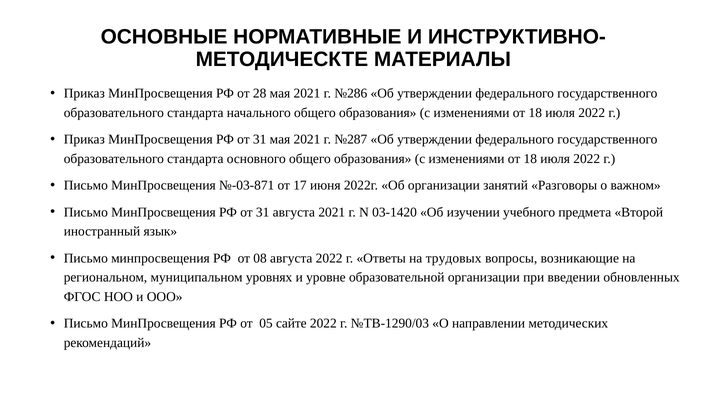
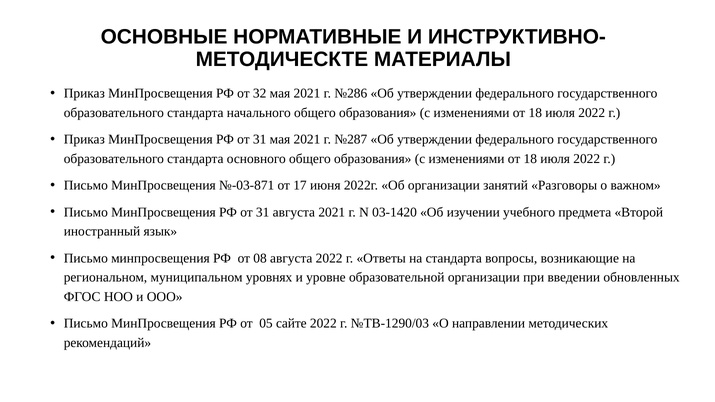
28: 28 -> 32
на трудовых: трудовых -> стандарта
